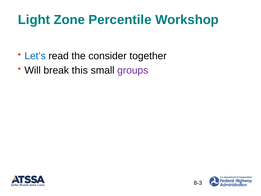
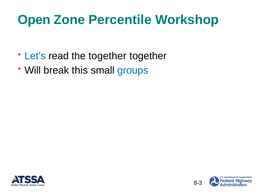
Light: Light -> Open
the consider: consider -> together
groups colour: purple -> blue
